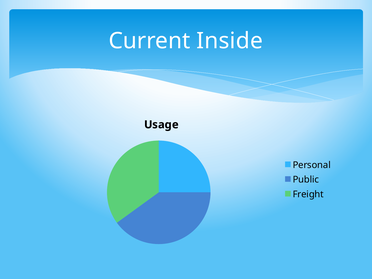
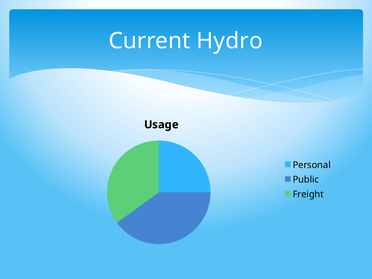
Inside: Inside -> Hydro
